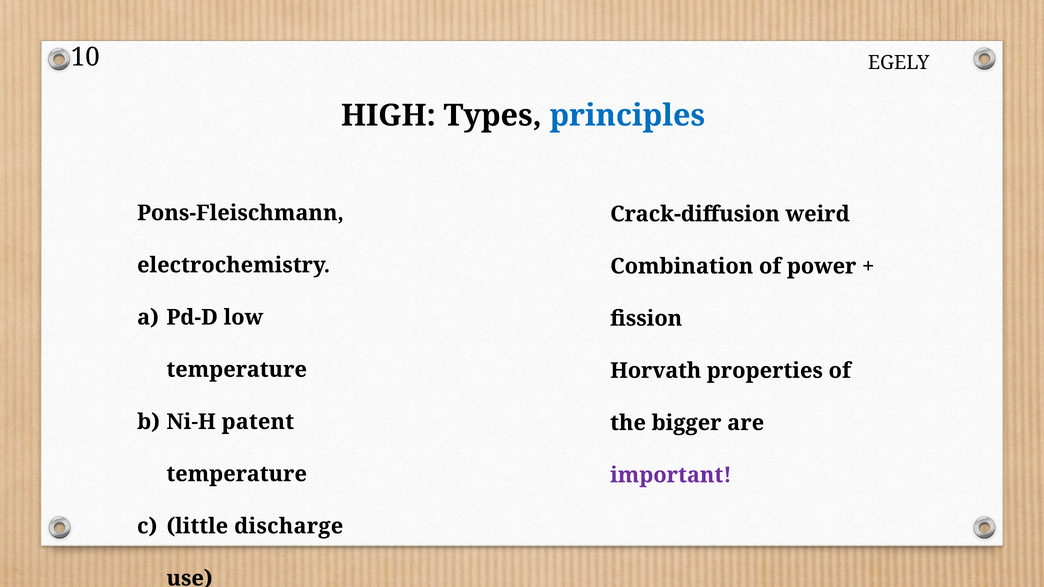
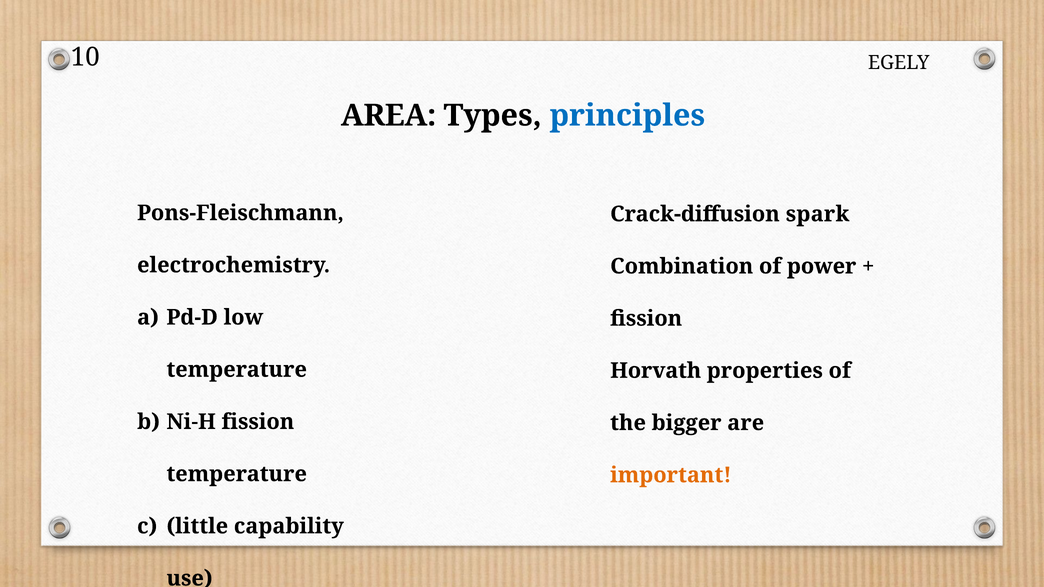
HIGH: HIGH -> AREA
weird: weird -> spark
Ni-H patent: patent -> fission
important colour: purple -> orange
discharge: discharge -> capability
